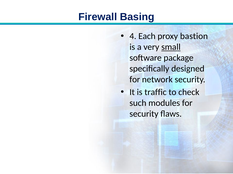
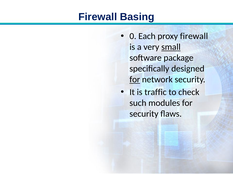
4: 4 -> 0
proxy bastion: bastion -> firewall
for at (135, 80) underline: none -> present
